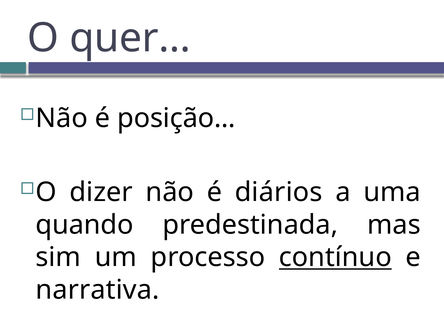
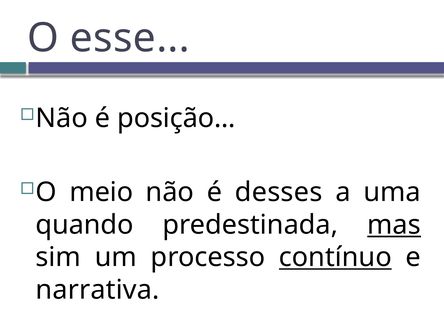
quer: quer -> esse
dizer: dizer -> meio
diários: diários -> desses
mas underline: none -> present
